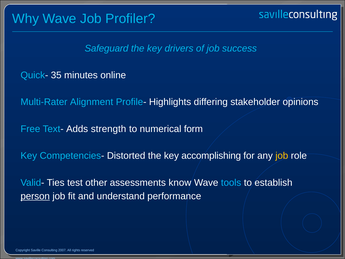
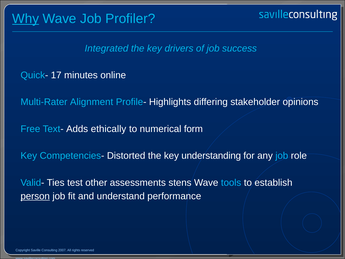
Why underline: none -> present
Safeguard: Safeguard -> Integrated
35: 35 -> 17
strength: strength -> ethically
accomplishing: accomplishing -> understanding
job at (282, 156) colour: yellow -> light blue
know: know -> stens
